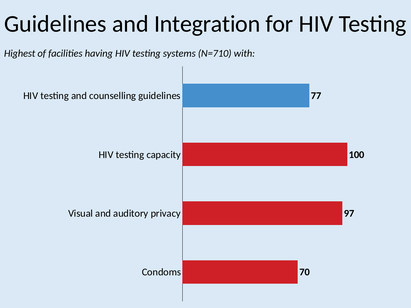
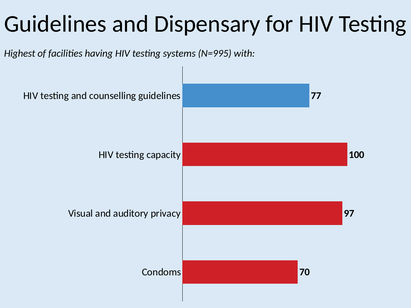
Integration: Integration -> Dispensary
N=710: N=710 -> N=995
